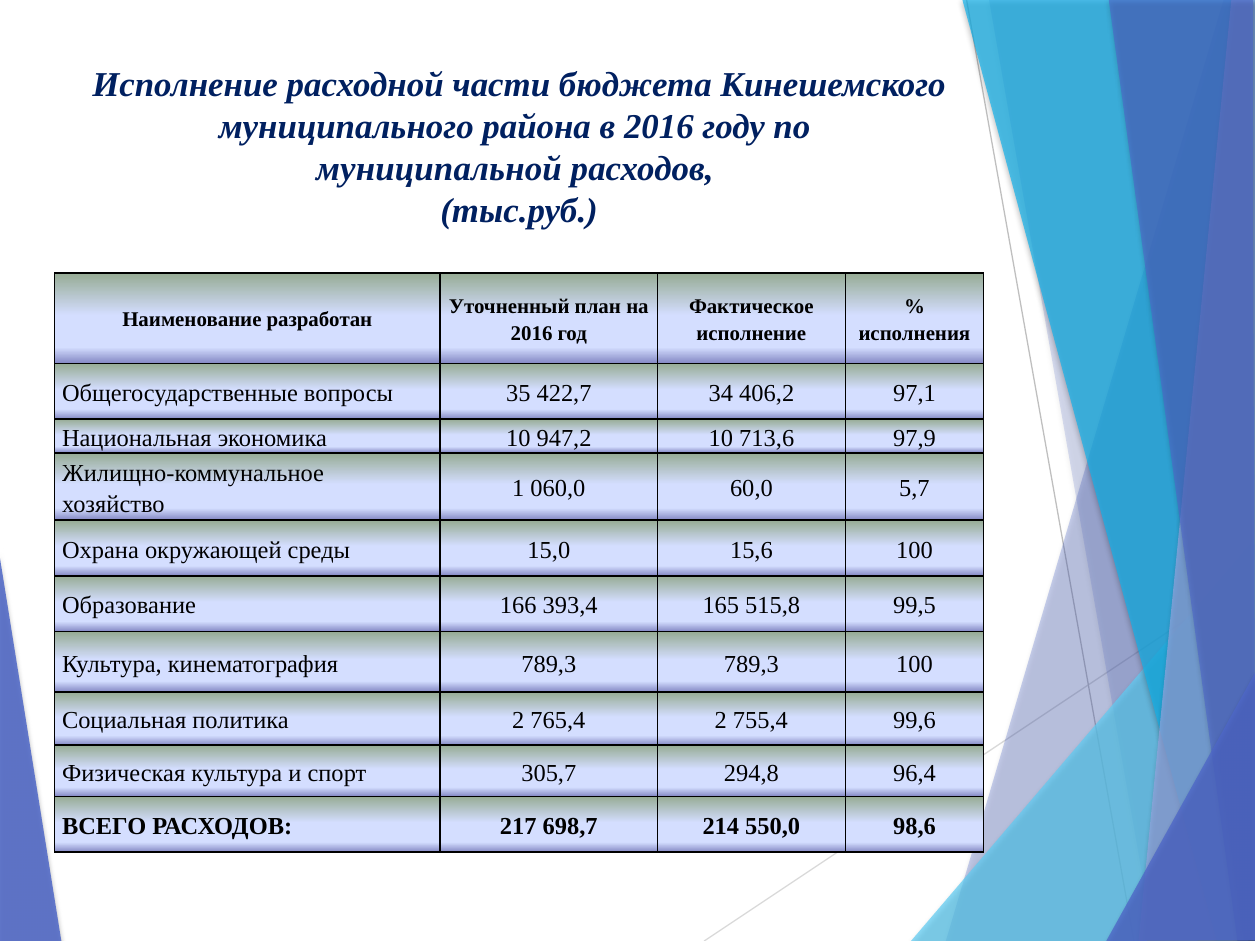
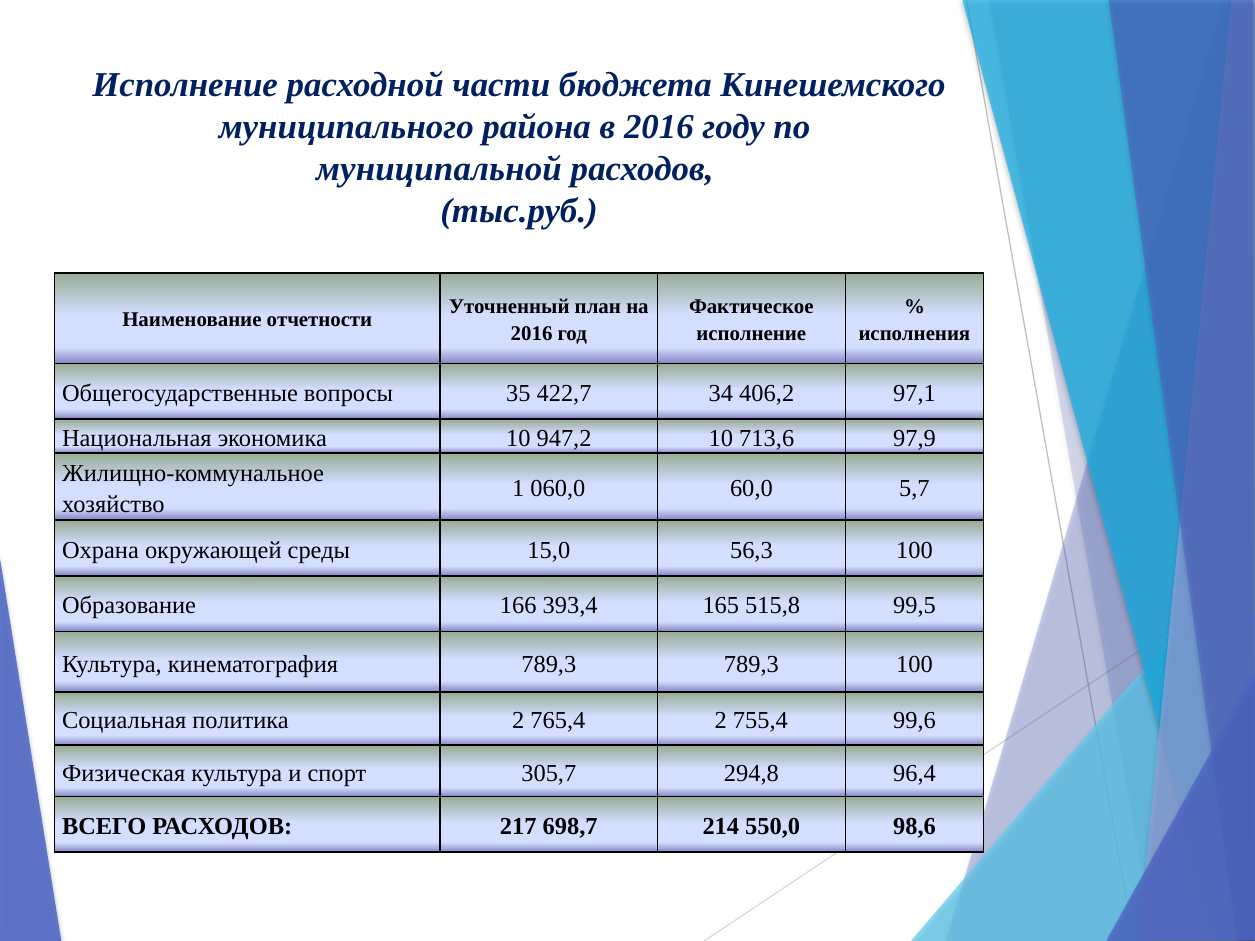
разработан: разработан -> отчетности
15,6: 15,6 -> 56,3
